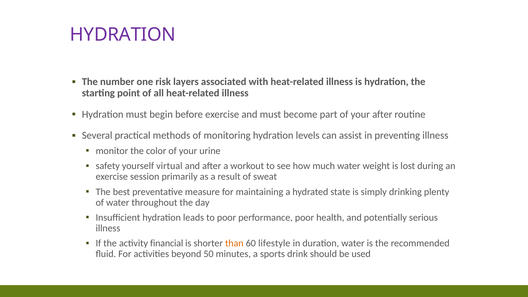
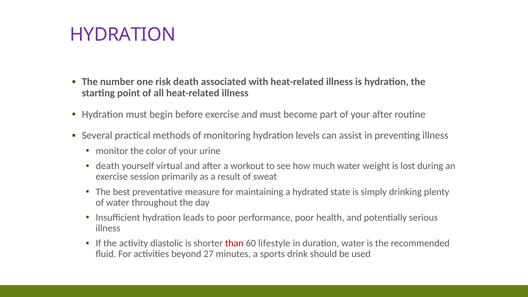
risk layers: layers -> death
safety at (108, 166): safety -> death
financial: financial -> diastolic
than colour: orange -> red
50: 50 -> 27
